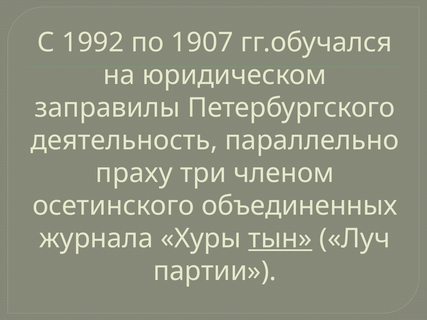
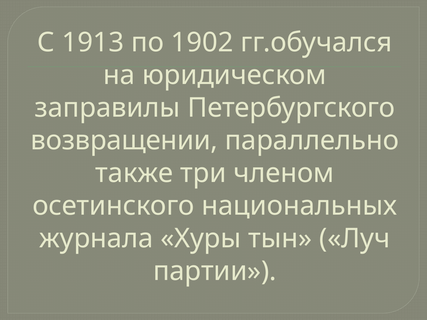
1992: 1992 -> 1913
1907: 1907 -> 1902
деятельность: деятельность -> возвращении
праху: праху -> также
объединенных: объединенных -> национальных
тын underline: present -> none
